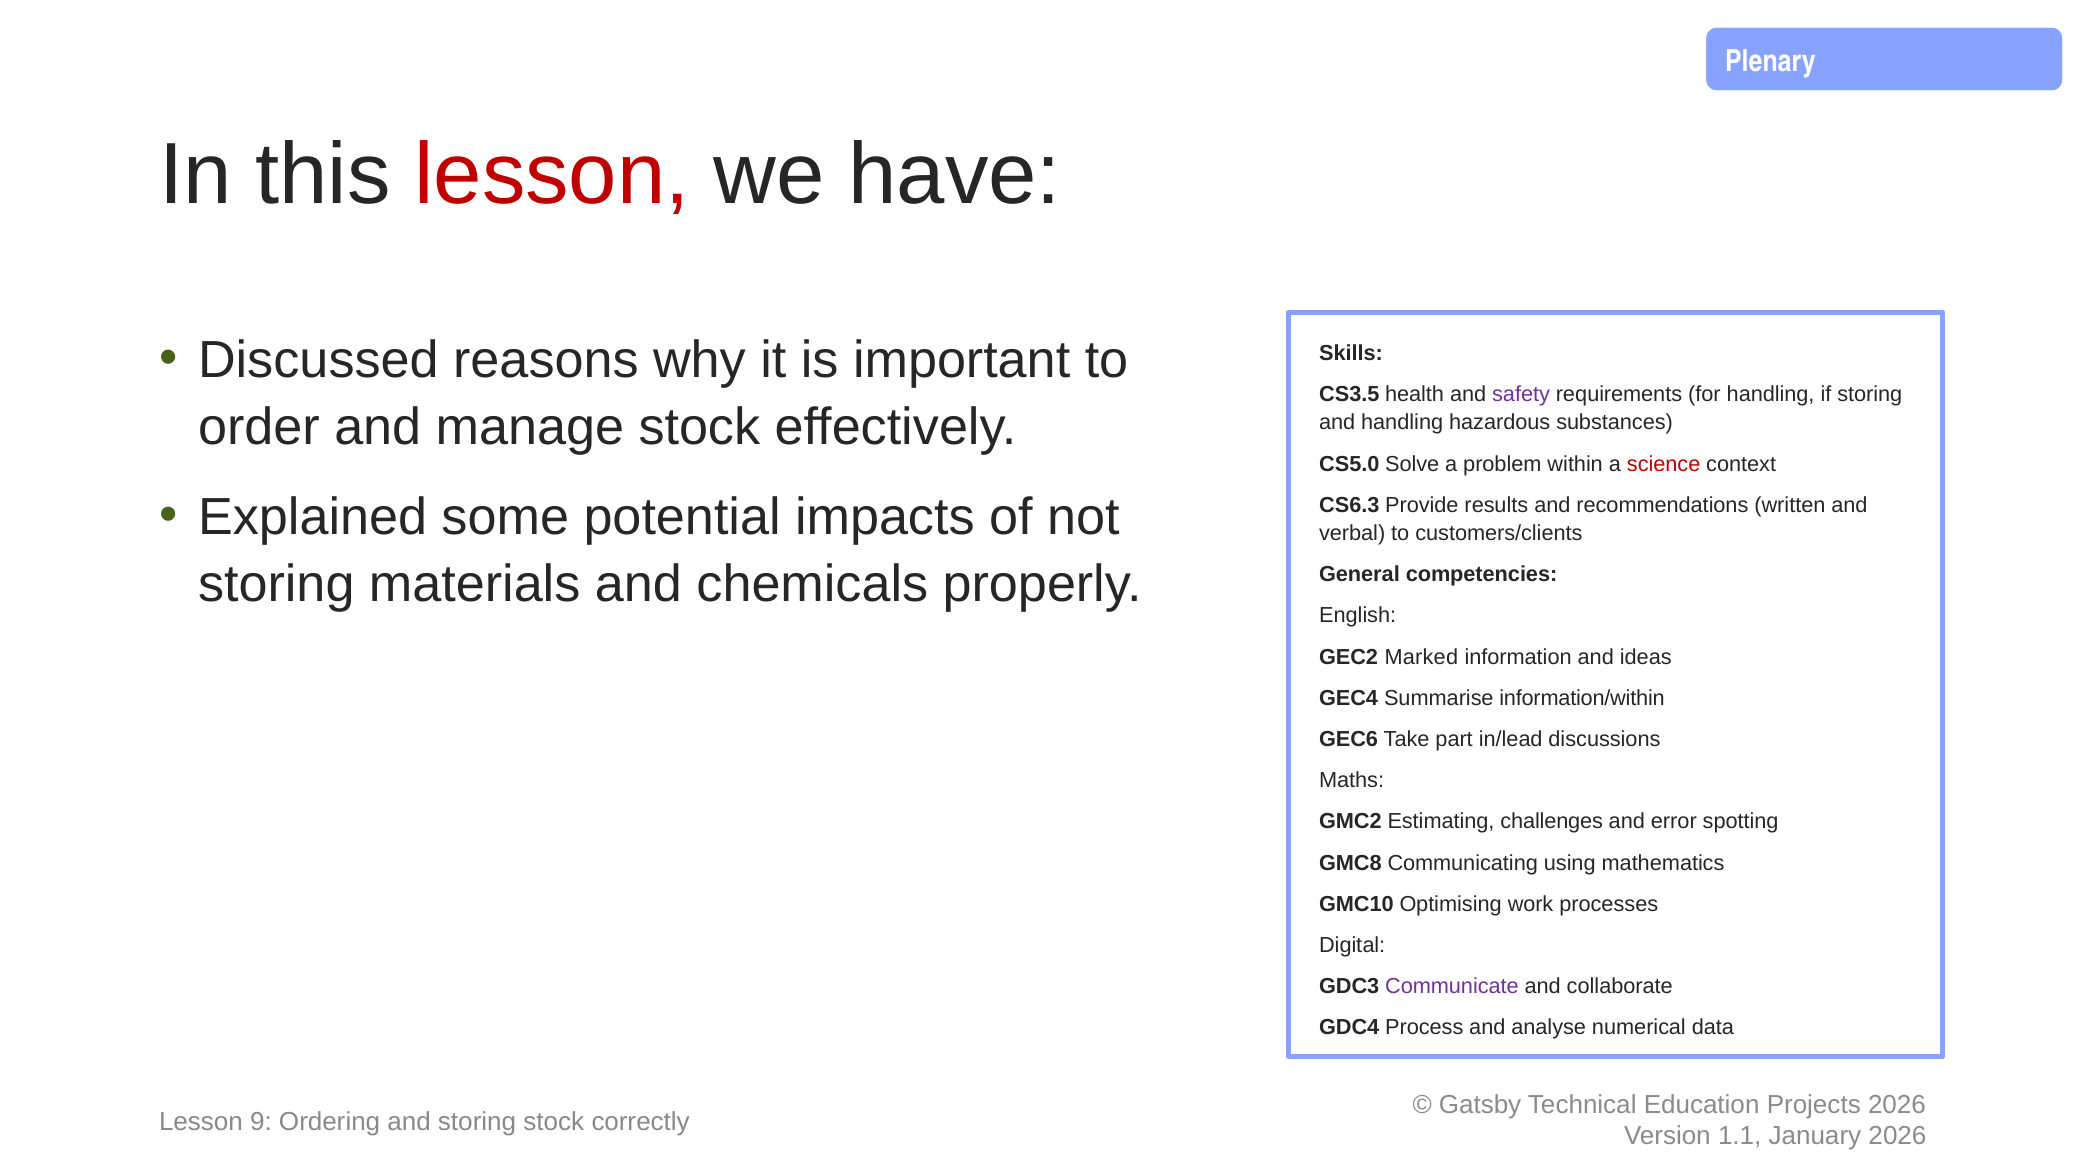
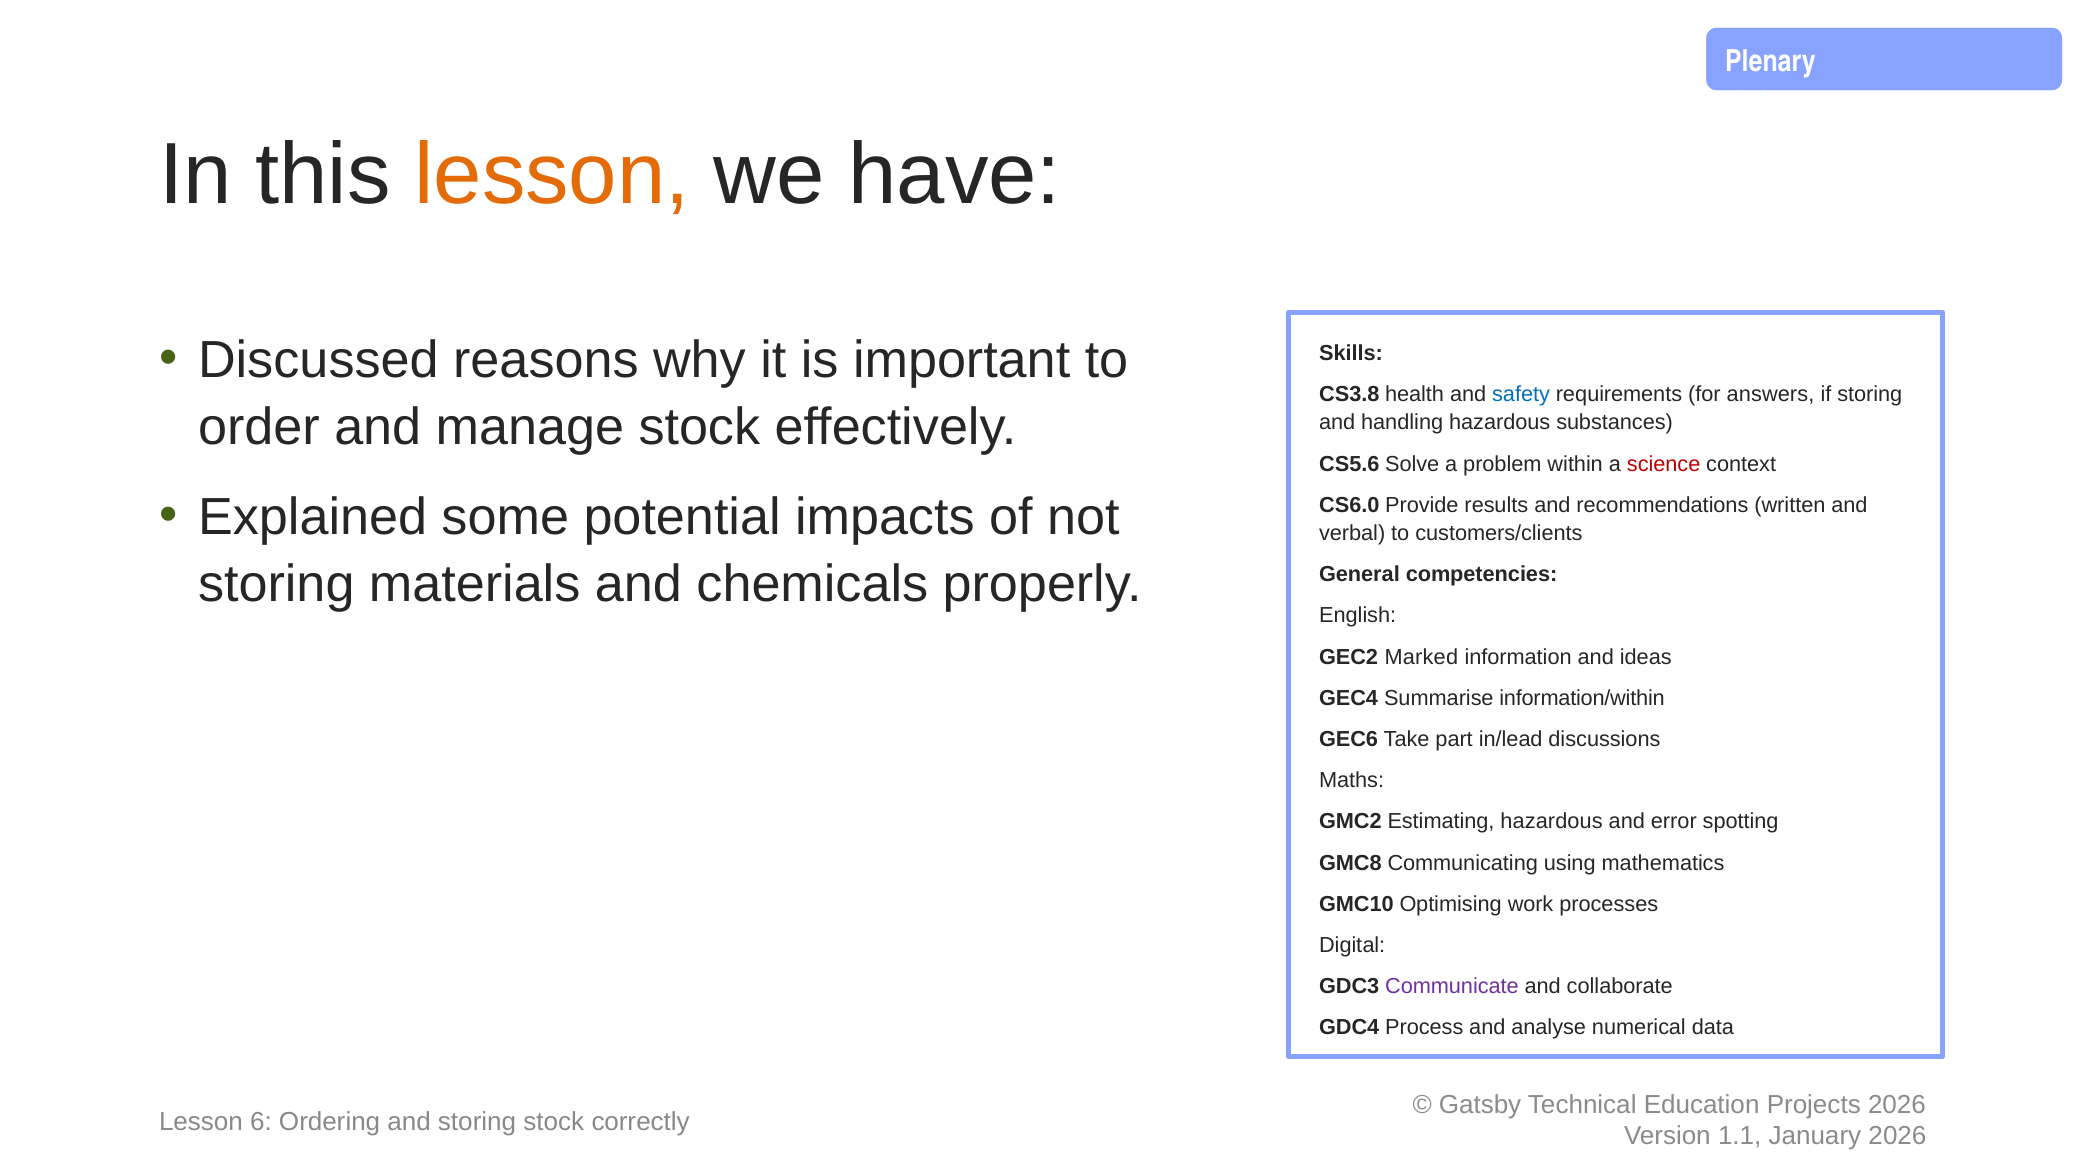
lesson at (552, 175) colour: red -> orange
CS3.5: CS3.5 -> CS3.8
safety colour: purple -> blue
for handling: handling -> answers
CS5.0: CS5.0 -> CS5.6
CS6.3: CS6.3 -> CS6.0
Estimating challenges: challenges -> hazardous
9: 9 -> 6
